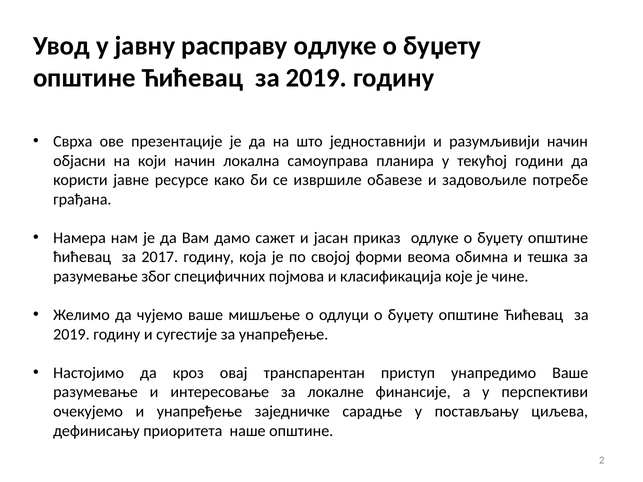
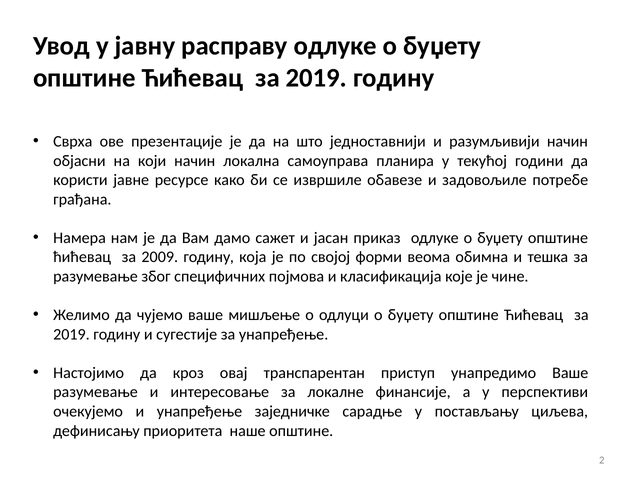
2017: 2017 -> 2009
